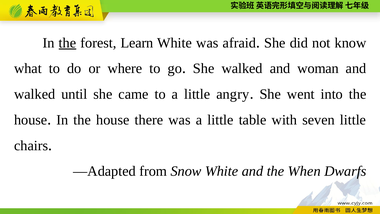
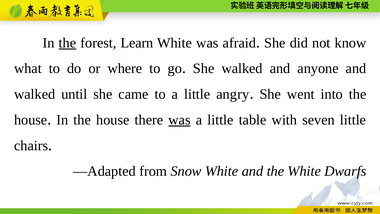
woman: woman -> anyone
was at (179, 120) underline: none -> present
the When: When -> White
